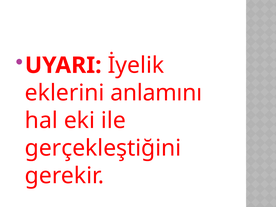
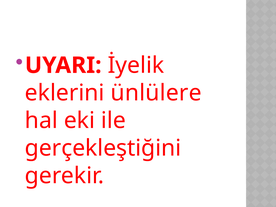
anlamını: anlamını -> ünlülere
